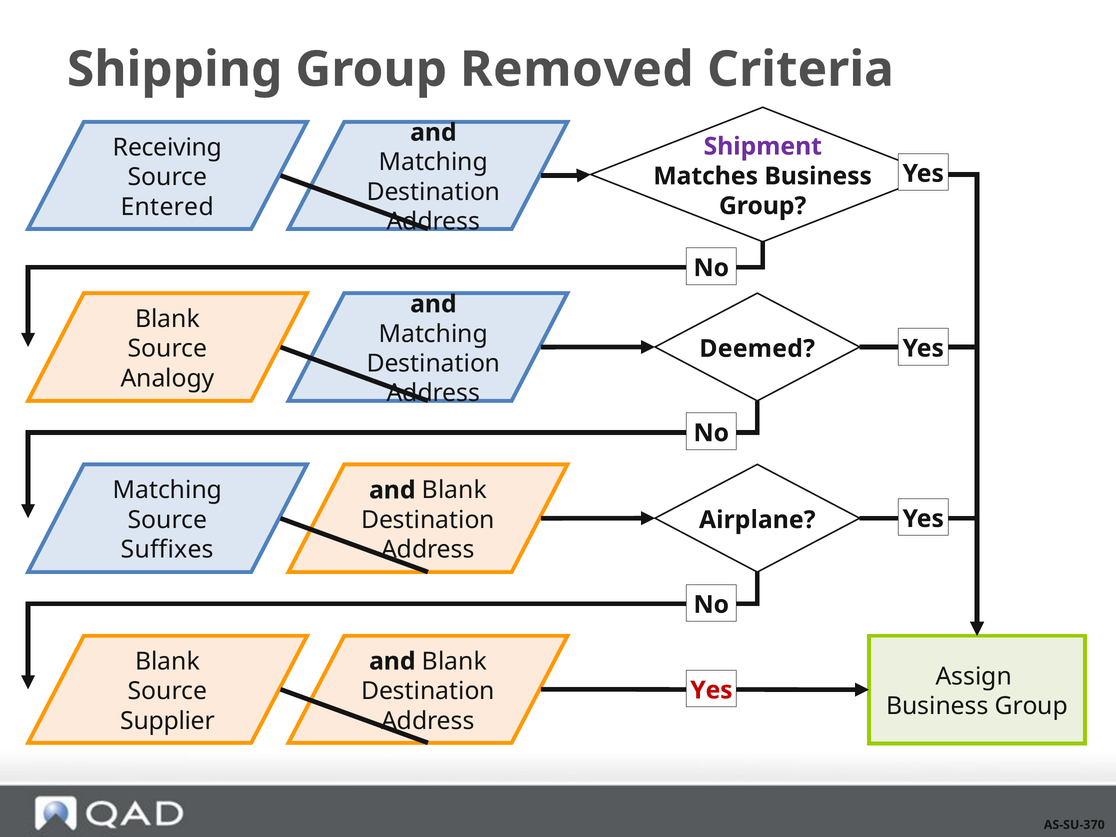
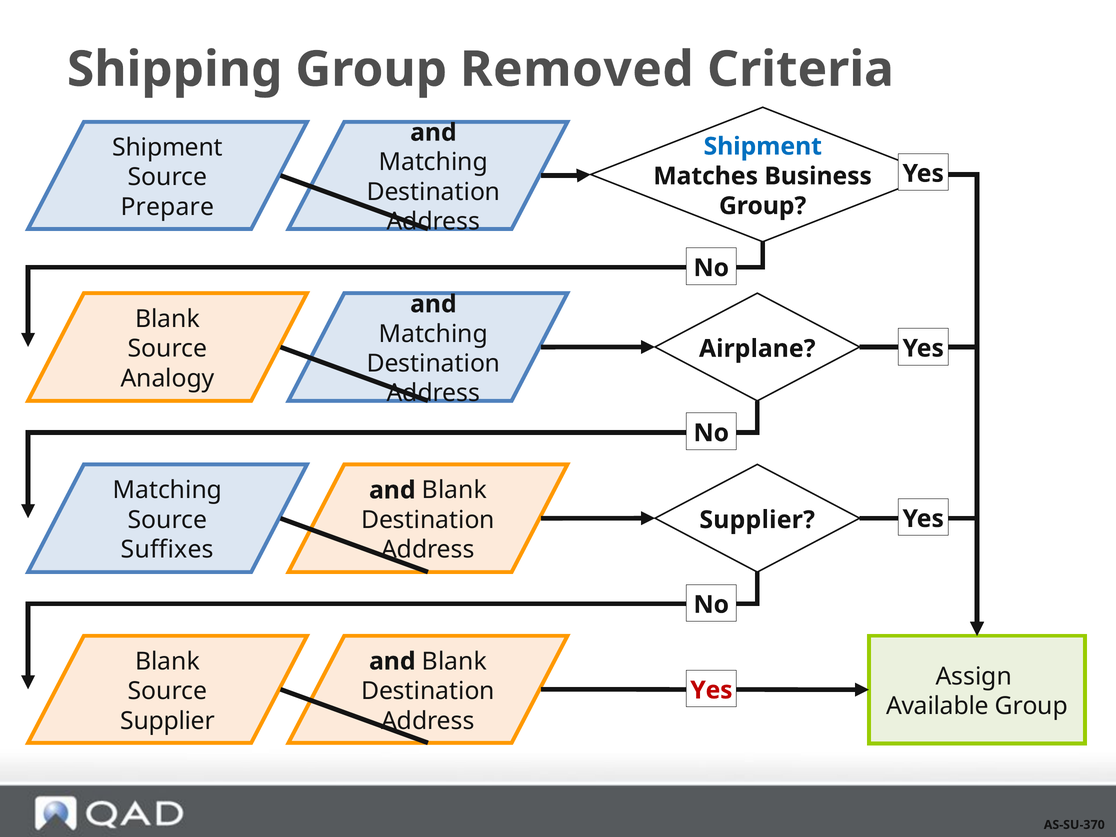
Receiving at (168, 147): Receiving -> Shipment
Shipment at (763, 146) colour: purple -> blue
Entered: Entered -> Prepare
Deemed: Deemed -> Airplane
Airplane at (757, 520): Airplane -> Supplier
Business at (937, 706): Business -> Available
